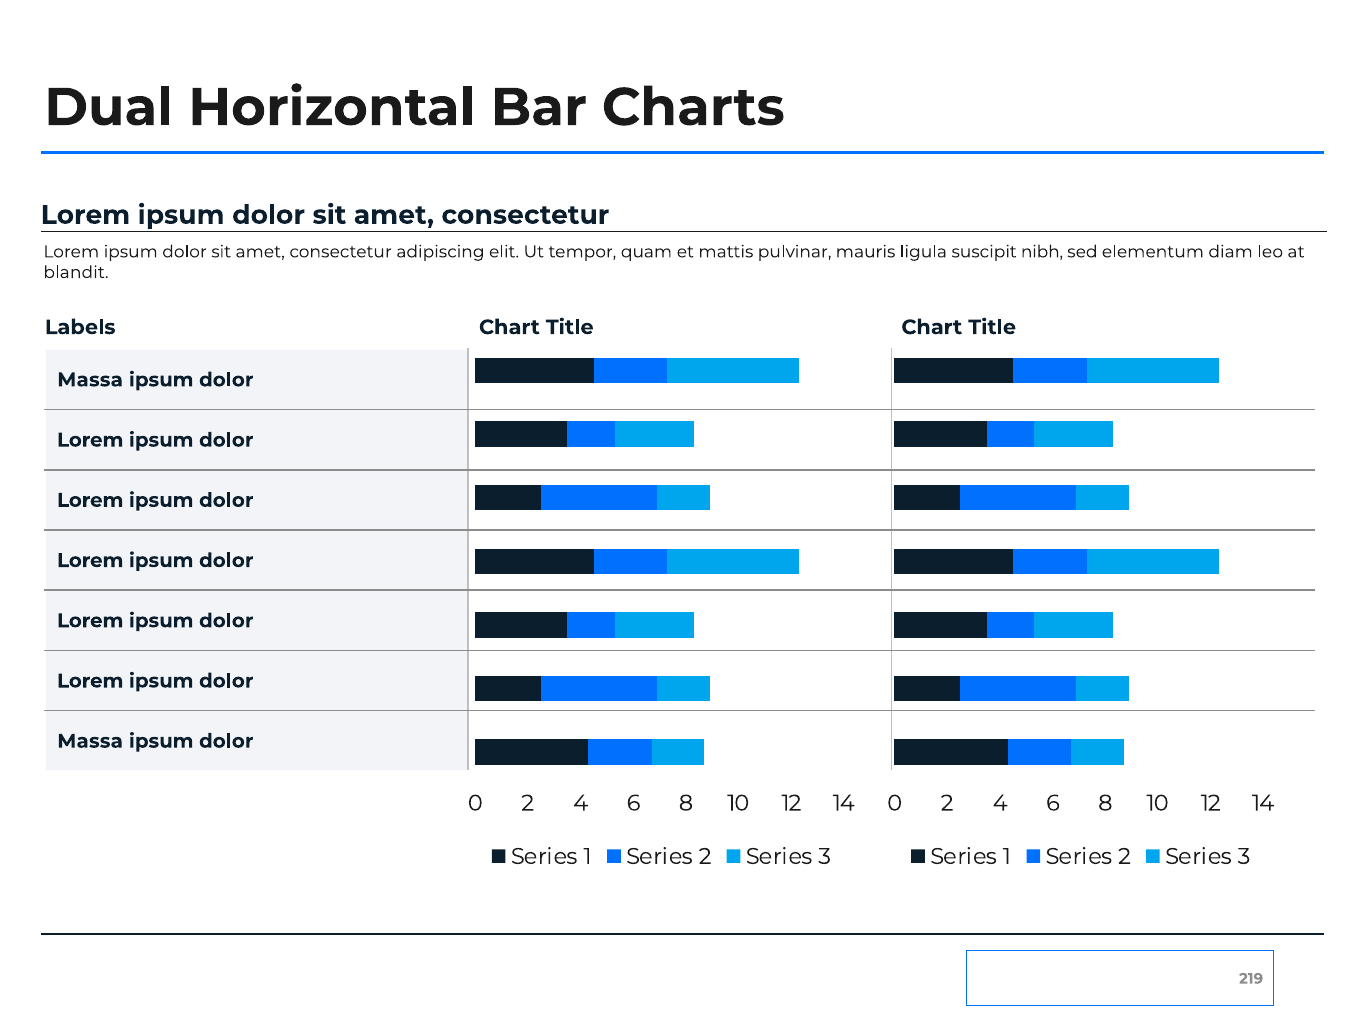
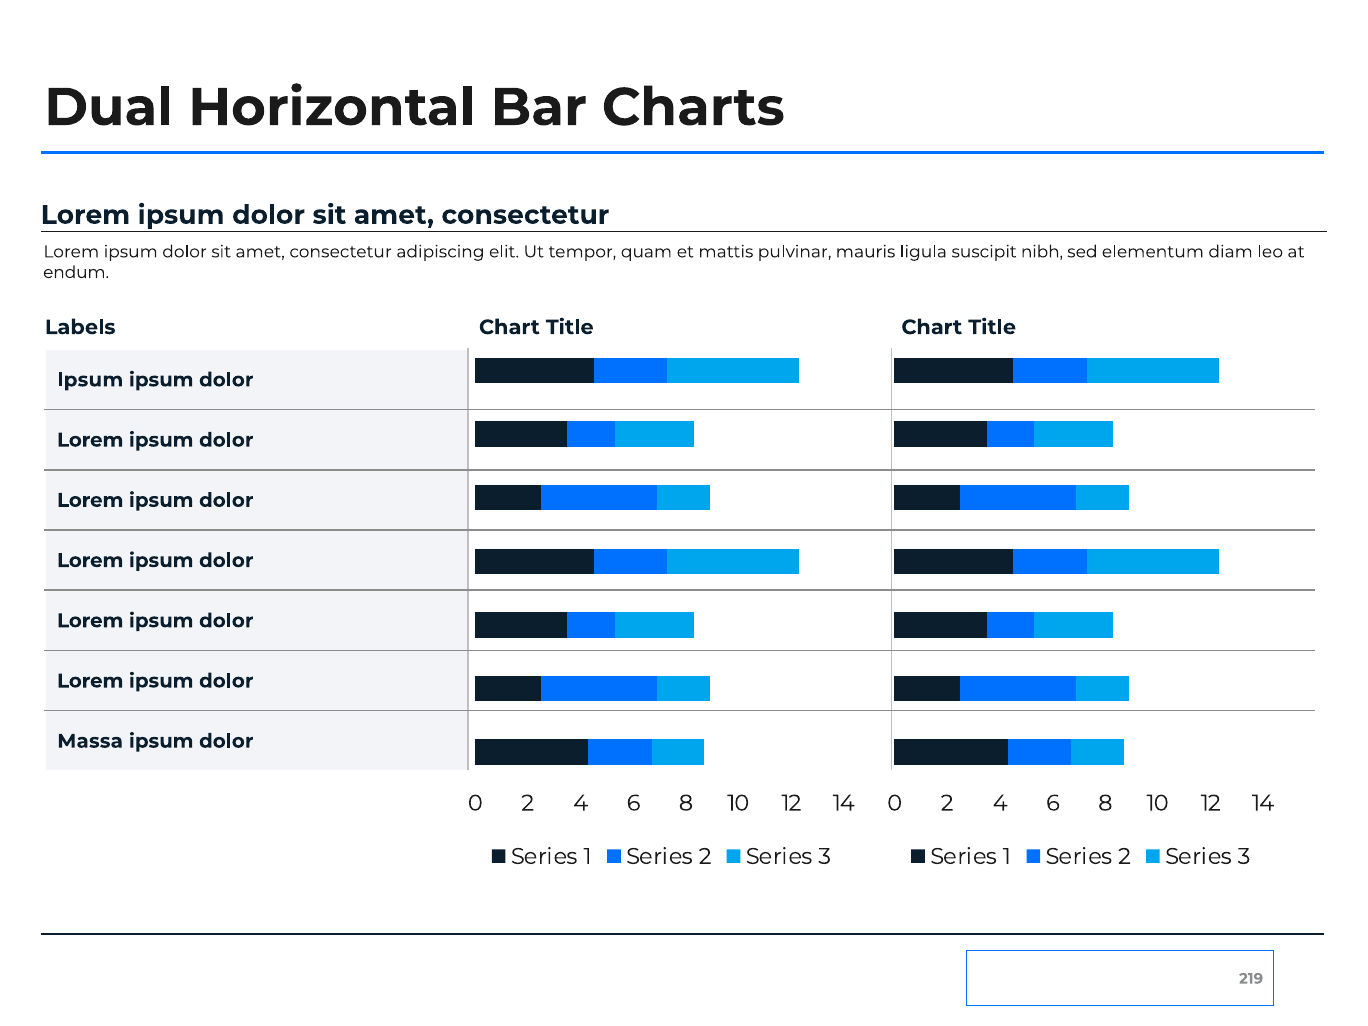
blandit: blandit -> endum
Massa at (90, 380): Massa -> Ipsum
